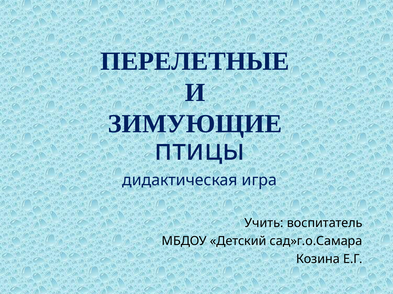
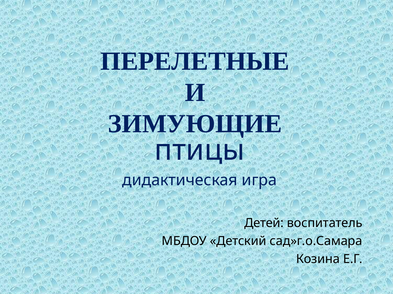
Учить: Учить -> Детей
